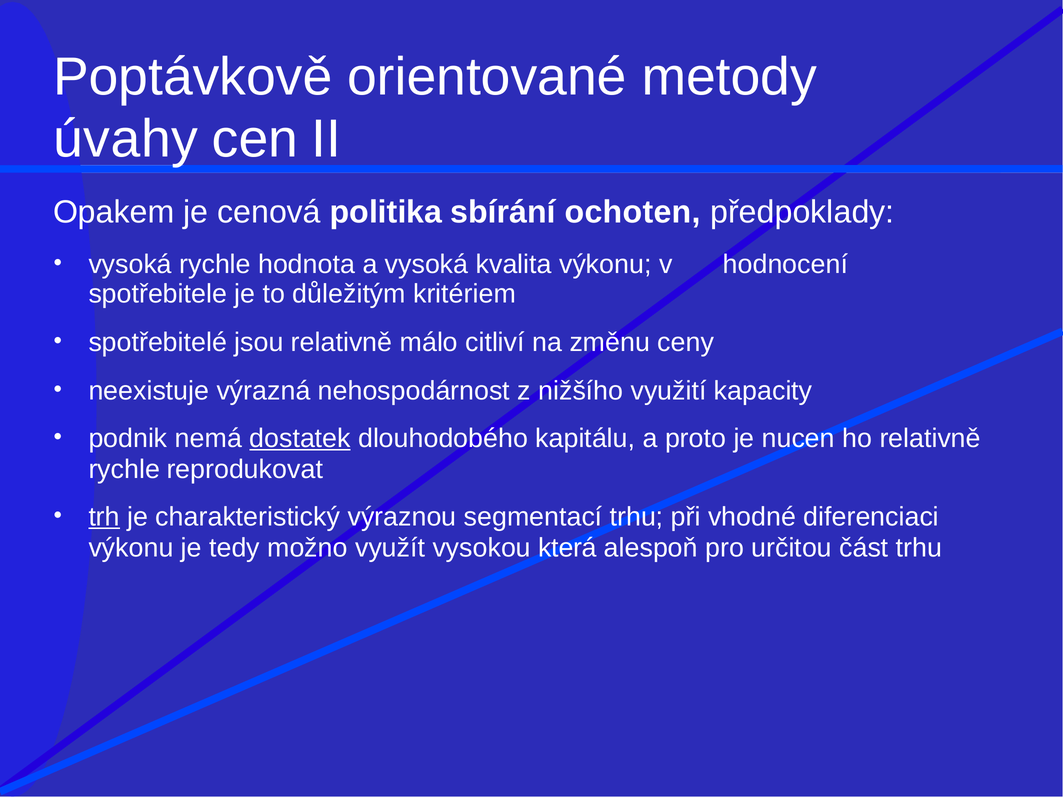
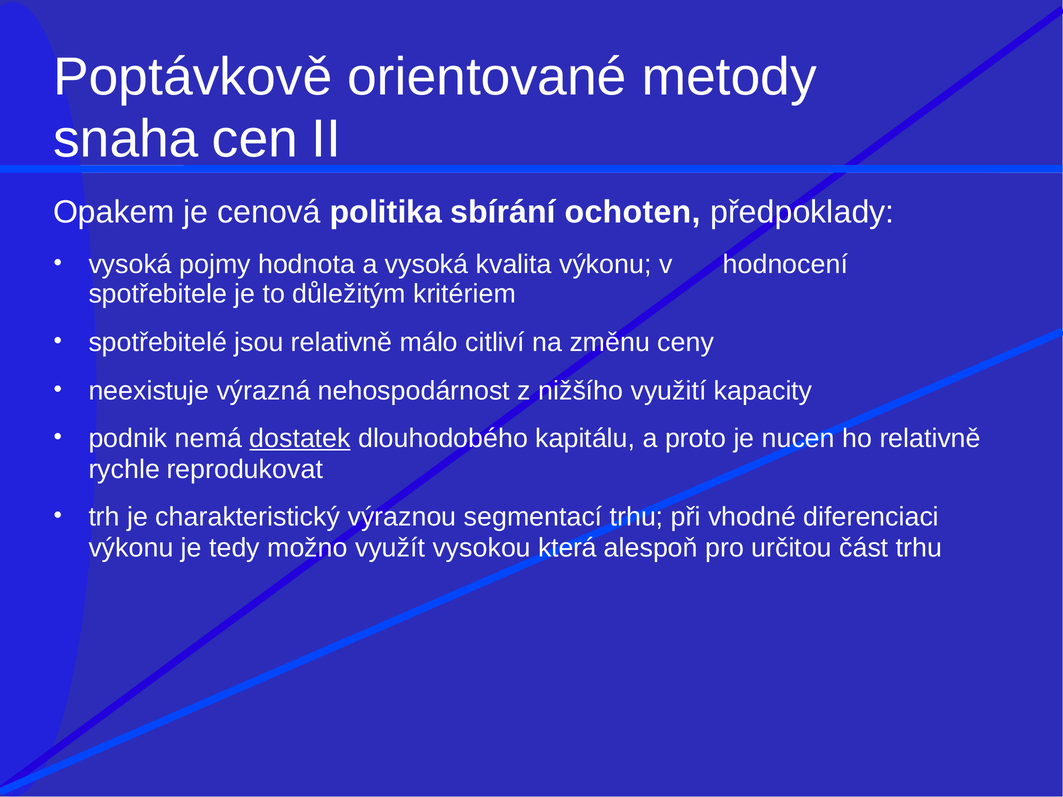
úvahy: úvahy -> snaha
vysoká rychle: rychle -> pojmy
trh underline: present -> none
